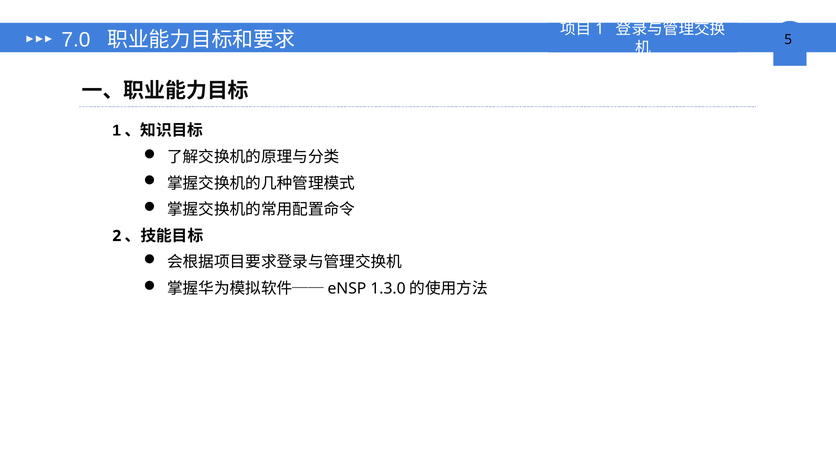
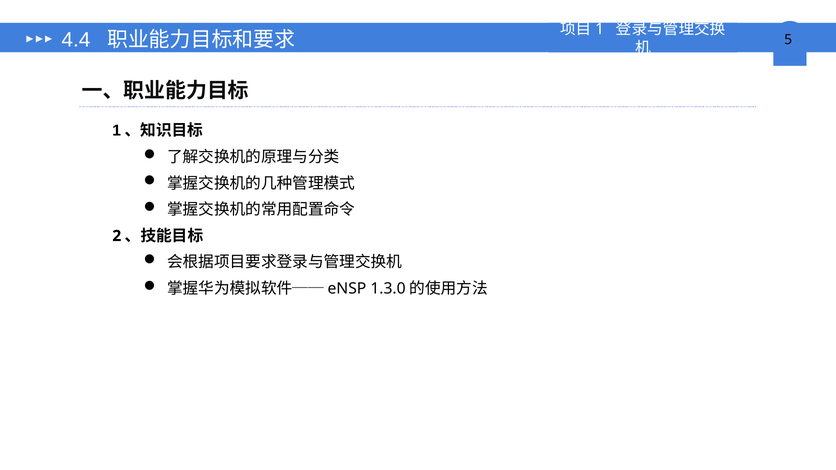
7.0: 7.0 -> 4.4
